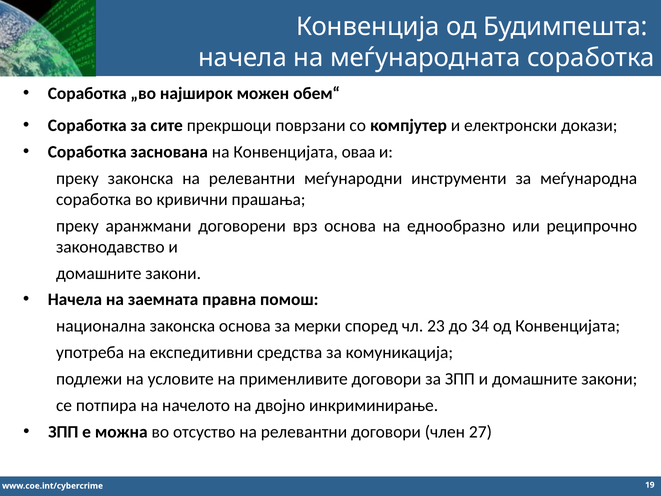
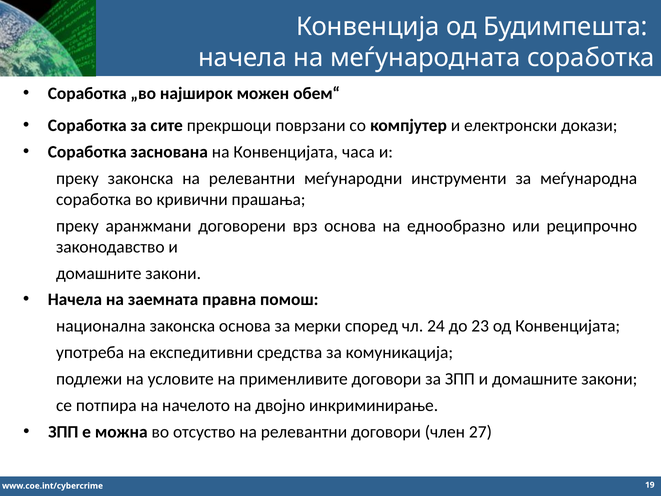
оваа: оваа -> часа
23: 23 -> 24
34: 34 -> 23
